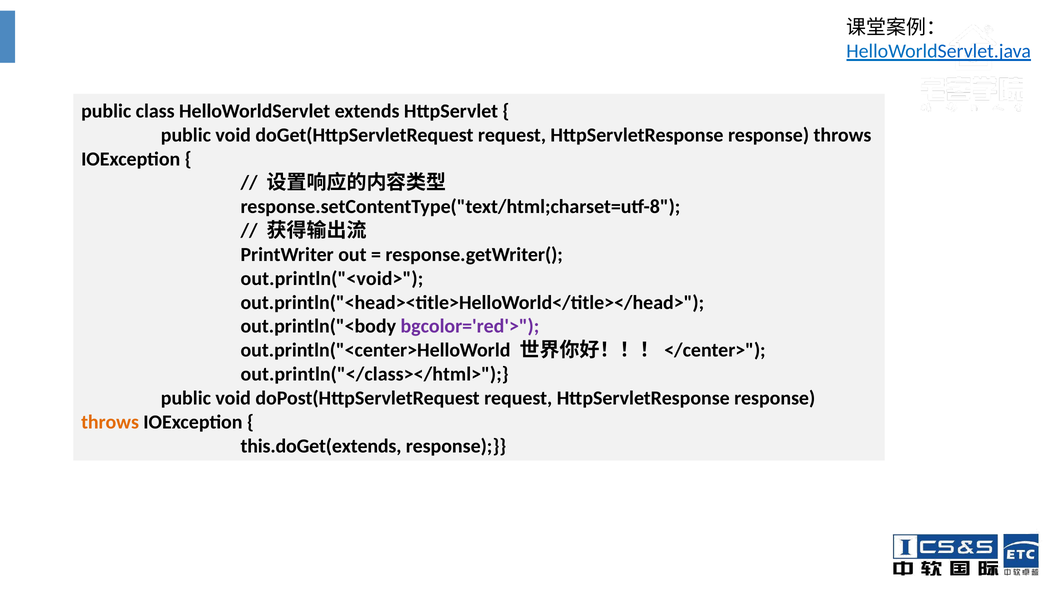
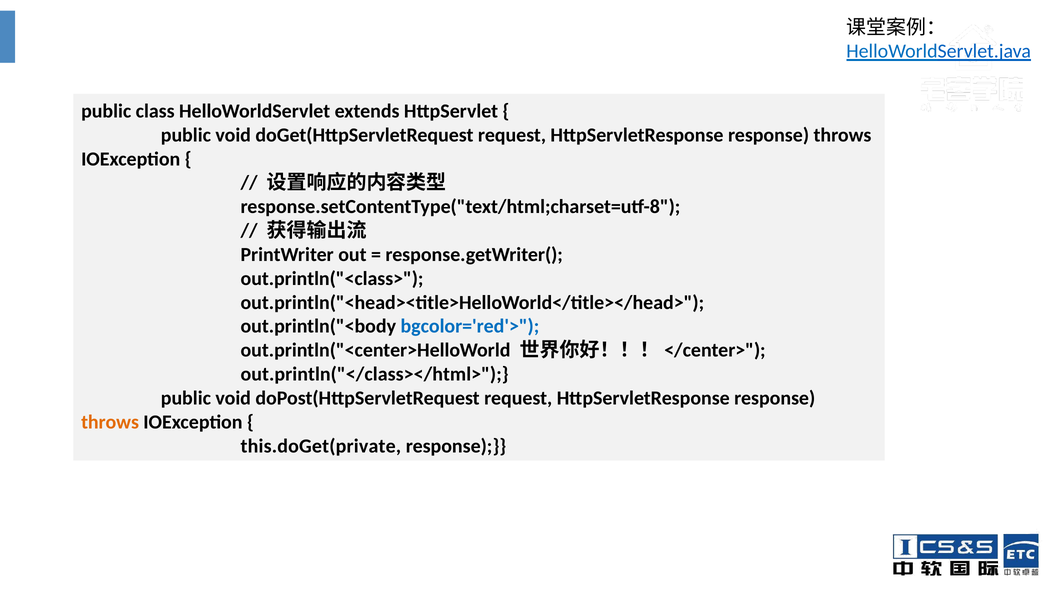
out.println("<void>: out.println("<void> -> out.println("<class>
bgcolor='red'> colour: purple -> blue
this.doGet(extends: this.doGet(extends -> this.doGet(private
